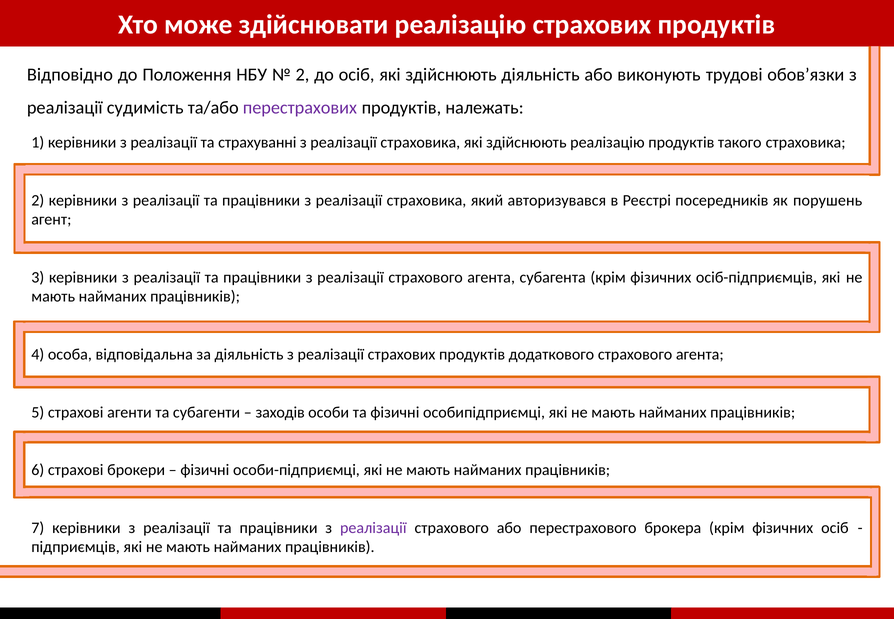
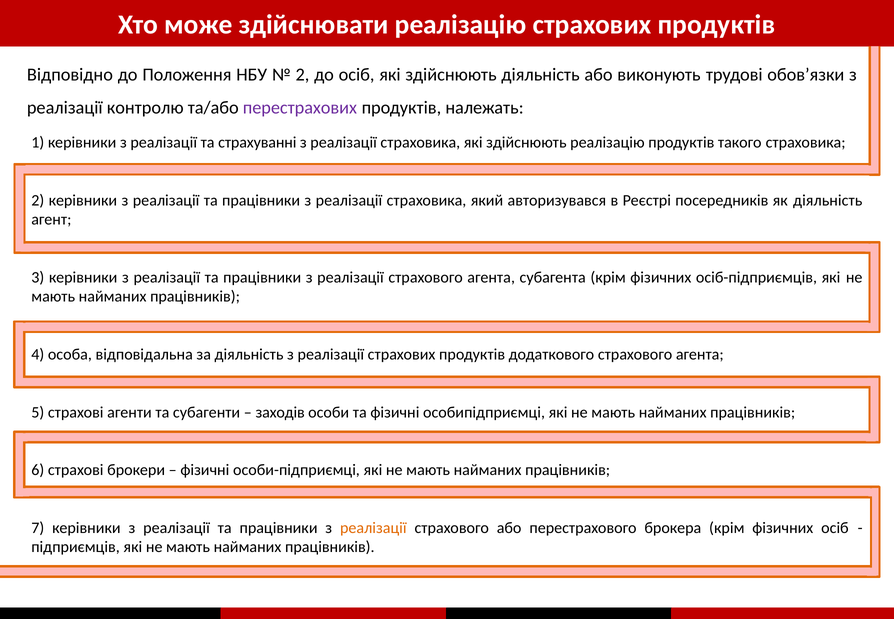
судимість: судимість -> контролю
як порушень: порушень -> діяльність
реалізації at (373, 528) colour: purple -> orange
